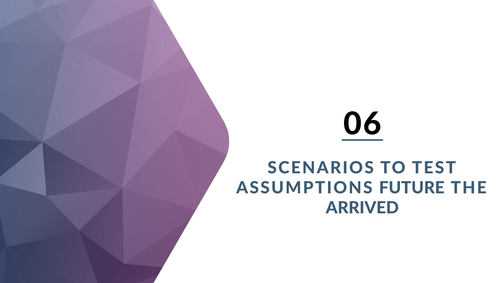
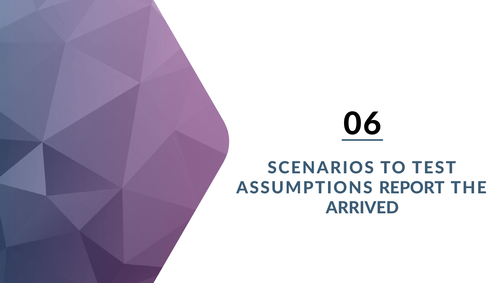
FUTURE: FUTURE -> REPORT
